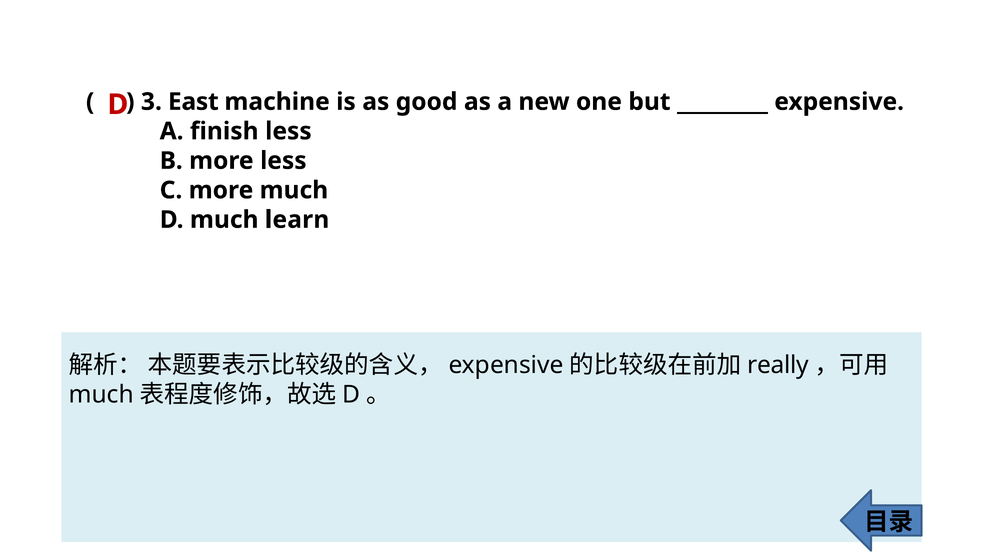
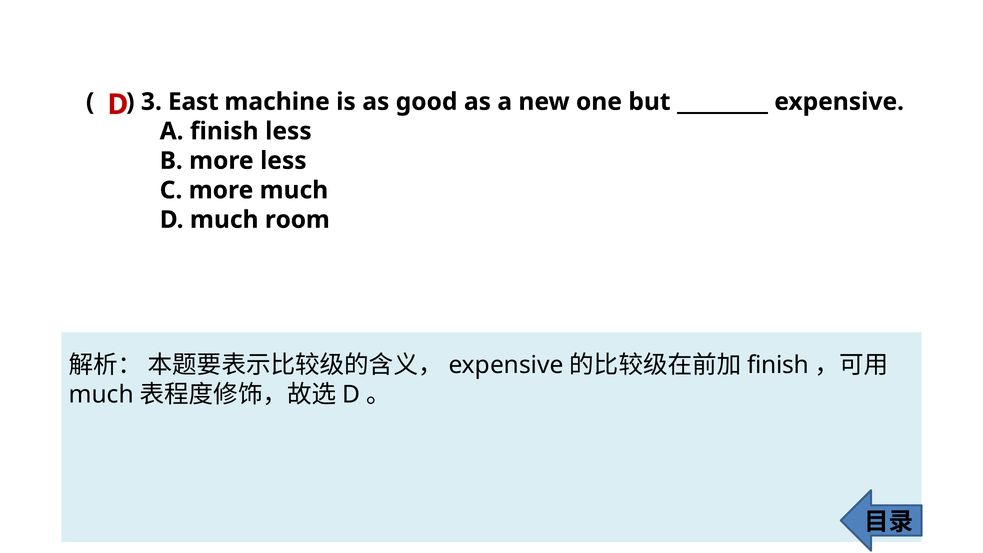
learn: learn -> room
really at (778, 365): really -> finish
